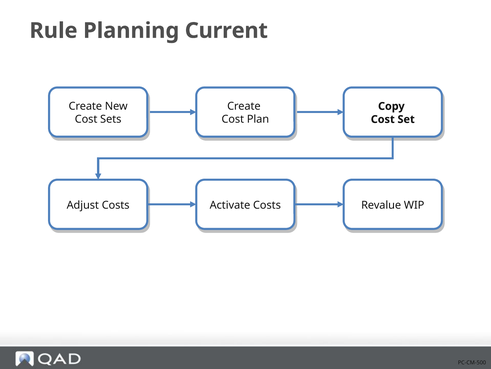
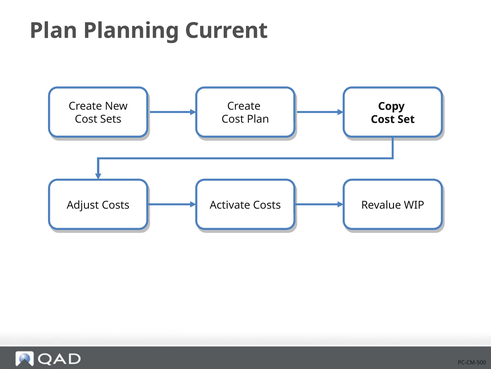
Rule at (53, 31): Rule -> Plan
